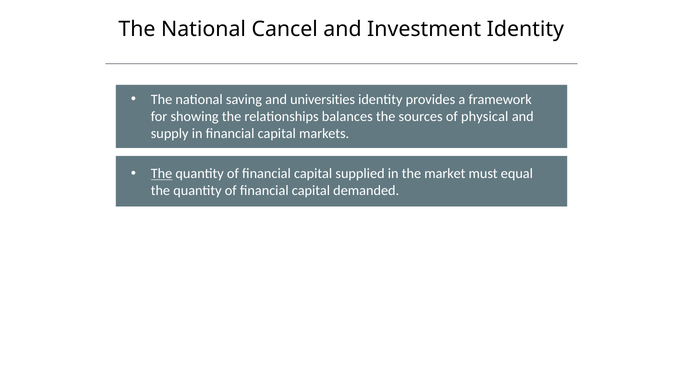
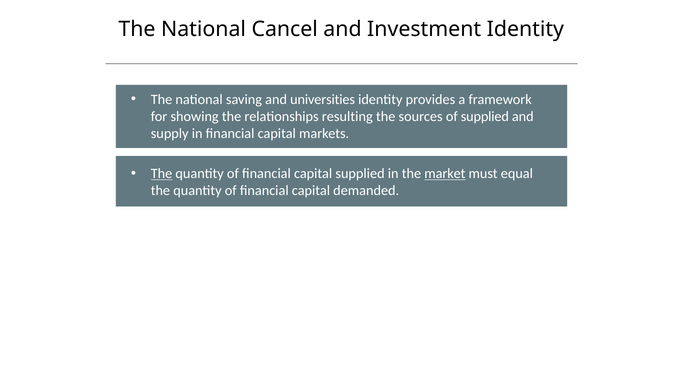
balances: balances -> resulting
of physical: physical -> supplied
market underline: none -> present
